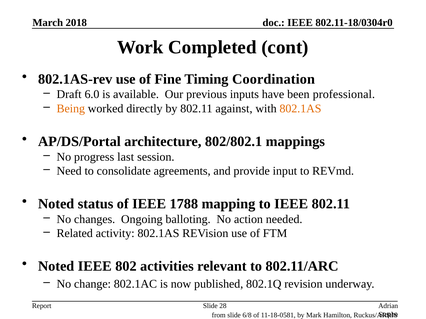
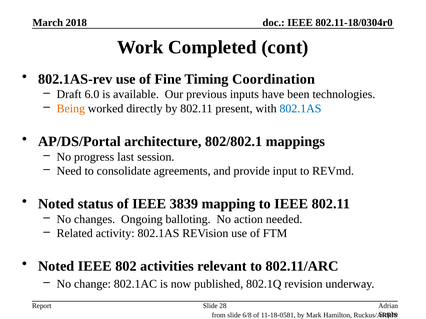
professional: professional -> technologies
against: against -> present
802.1AS at (300, 109) colour: orange -> blue
1788: 1788 -> 3839
